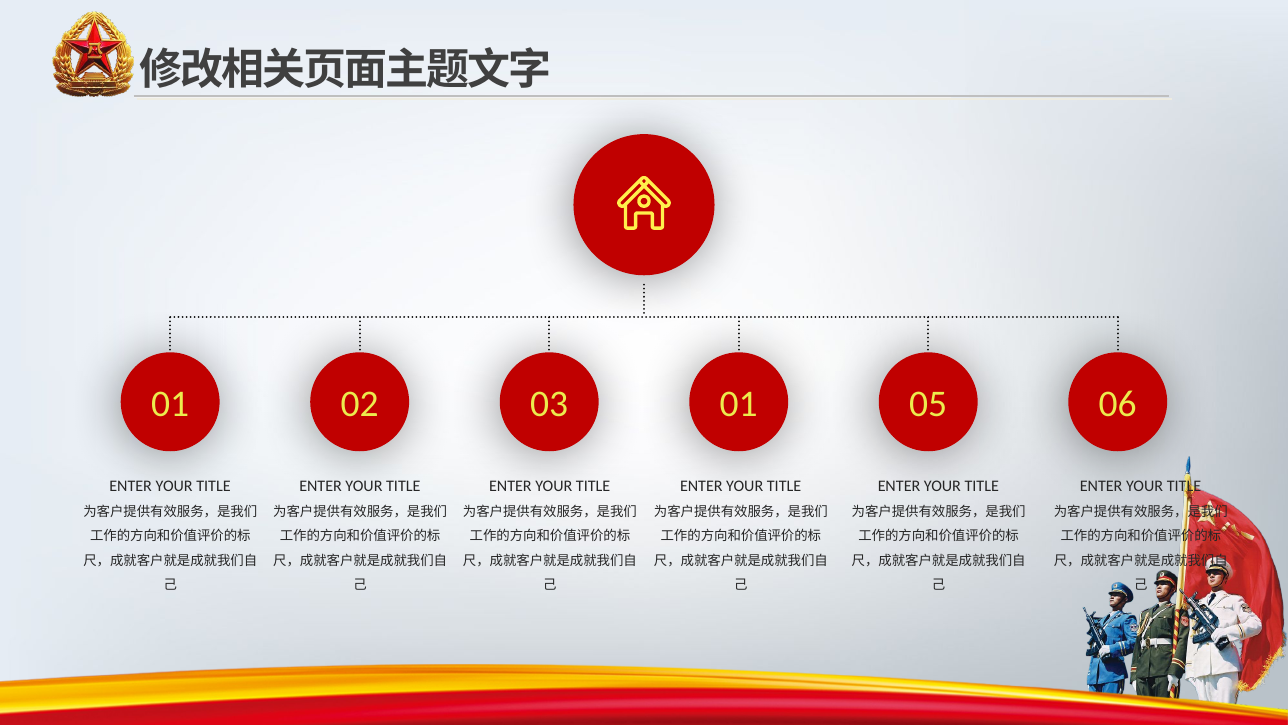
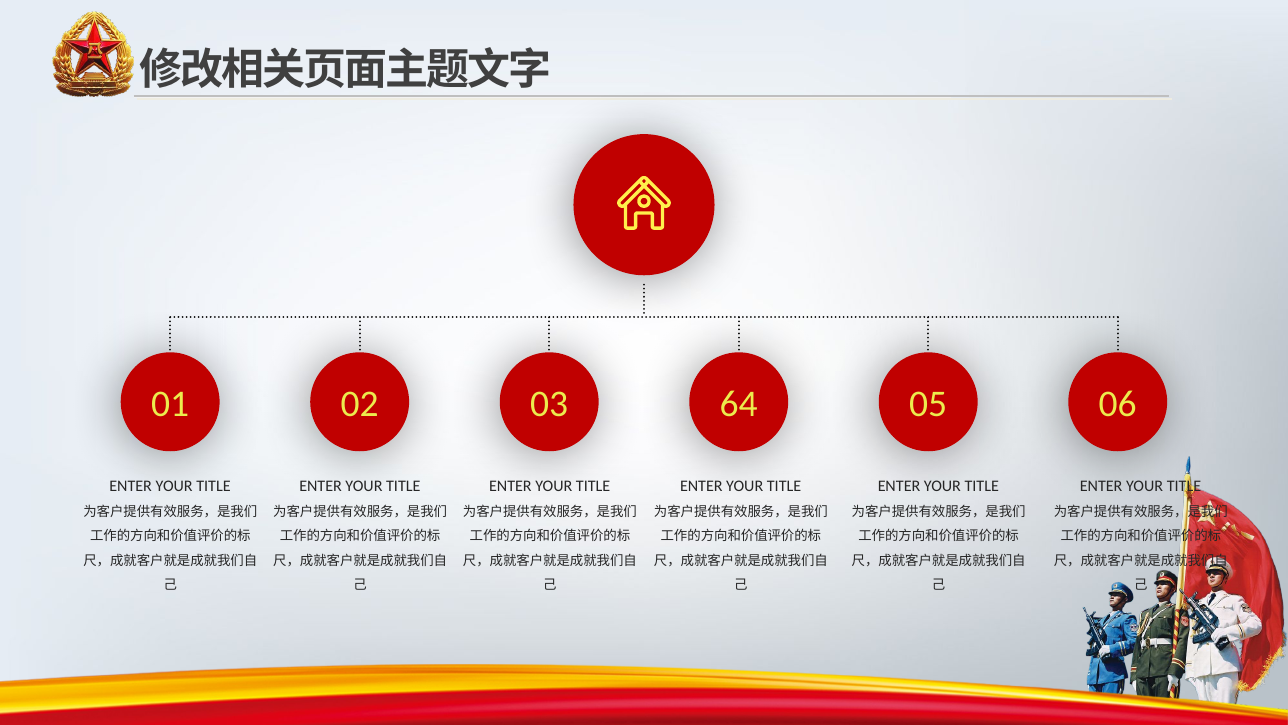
03 01: 01 -> 64
